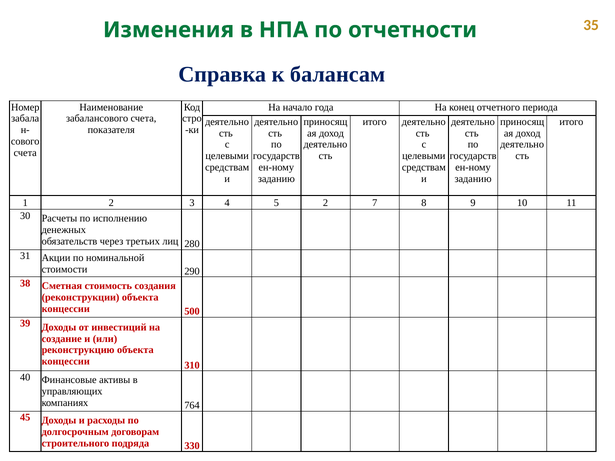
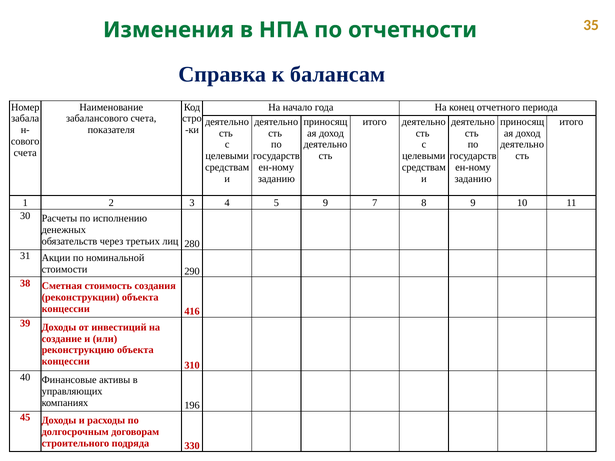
5 2: 2 -> 9
500: 500 -> 416
764: 764 -> 196
